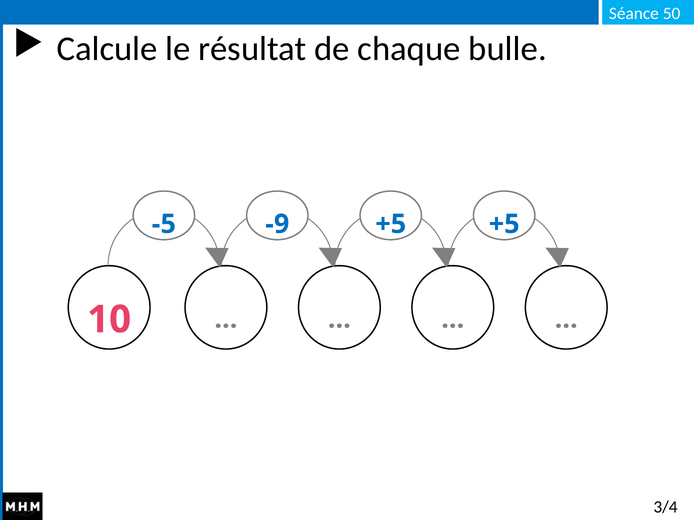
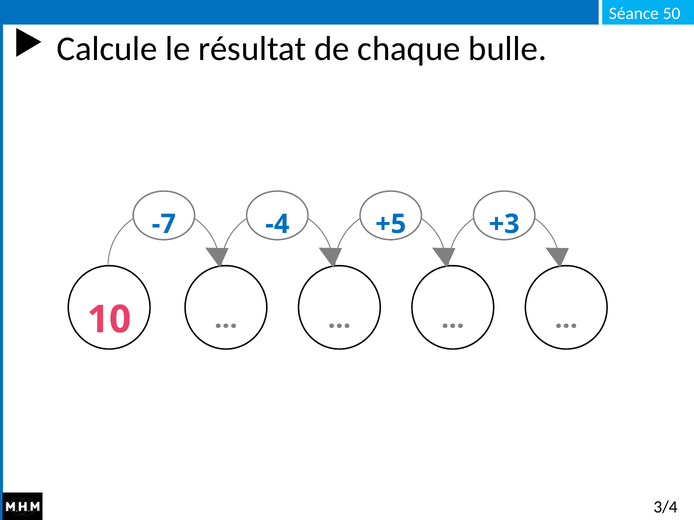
-5: -5 -> -7
-9: -9 -> -4
+5 at (504, 224): +5 -> +3
